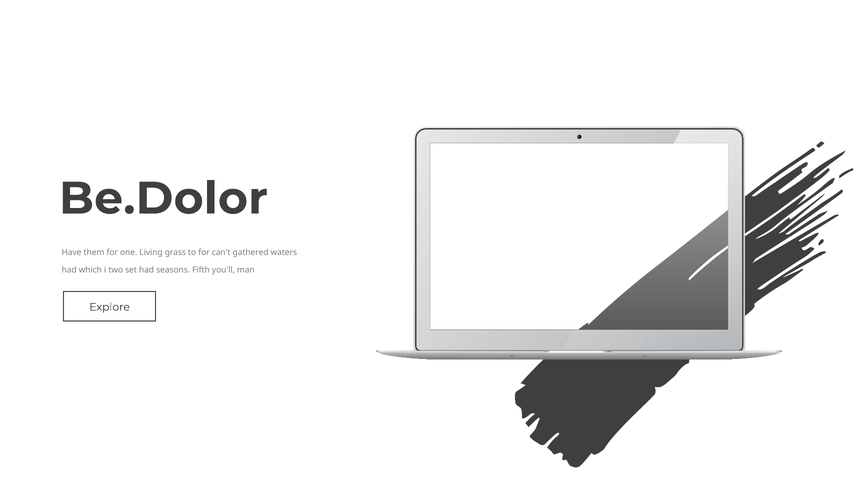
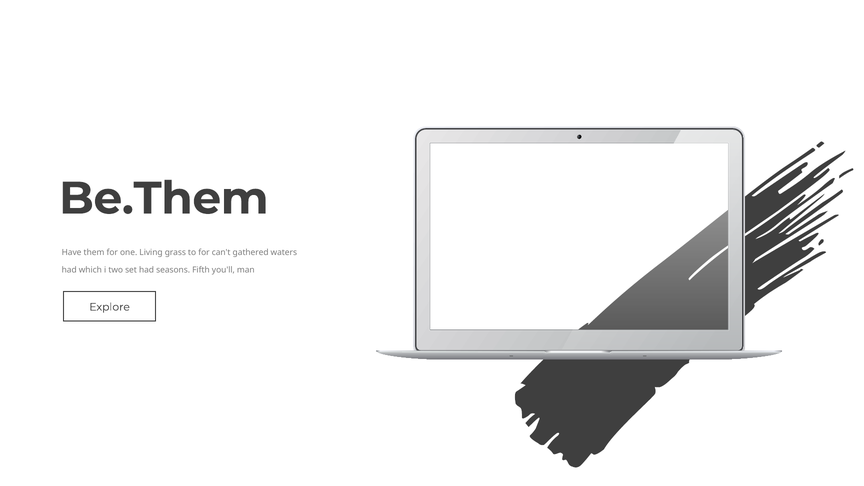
Be.Dolor: Be.Dolor -> Be.Them
